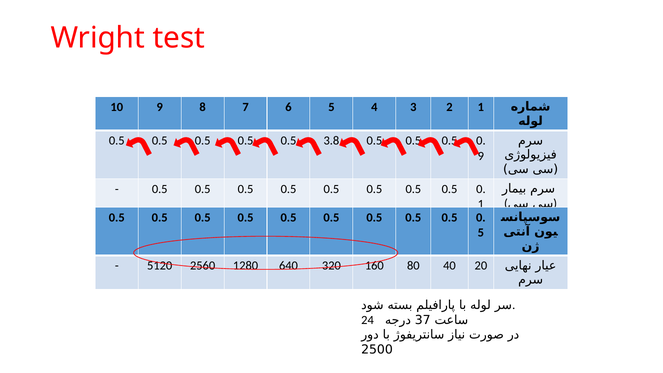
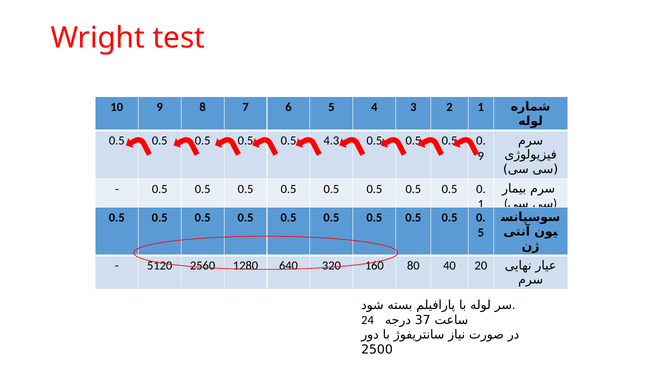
3.8: 3.8 -> 4.3
